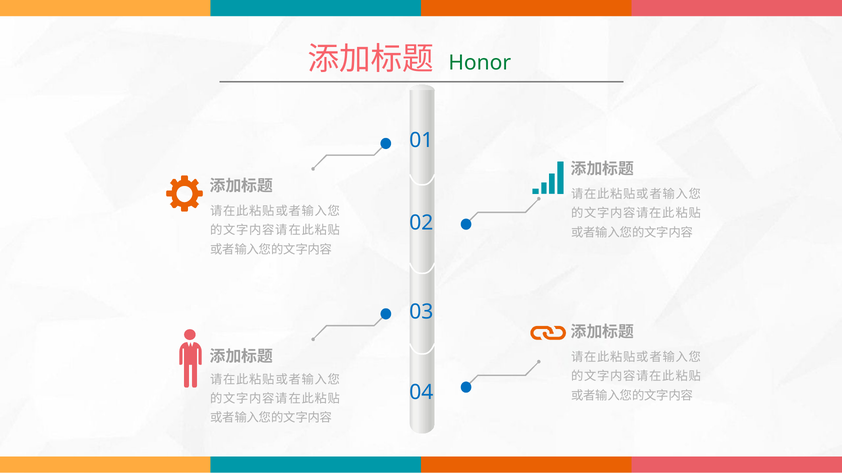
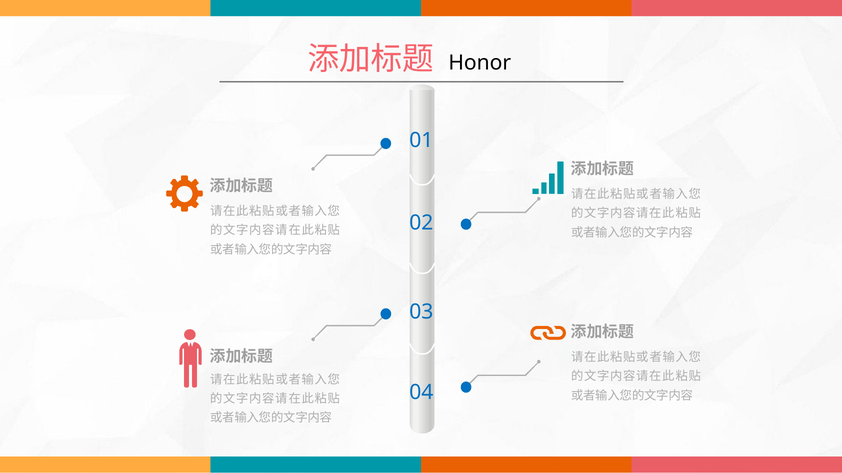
Honor colour: green -> black
